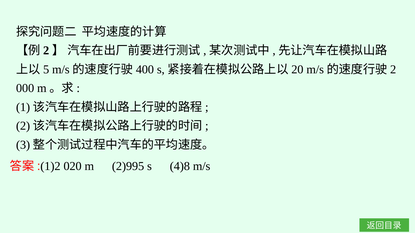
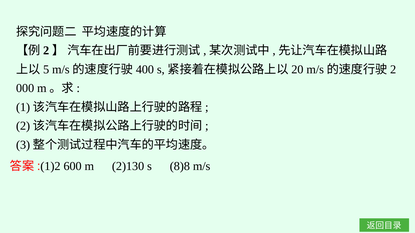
020: 020 -> 600
2)995: 2)995 -> 2)130
4)8: 4)8 -> 8)8
